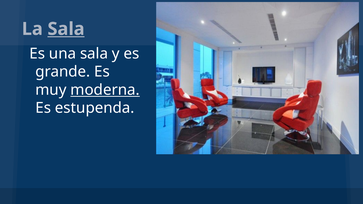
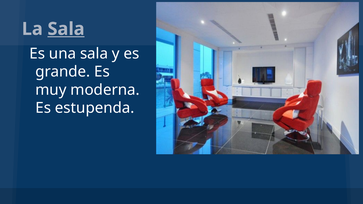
moderna underline: present -> none
